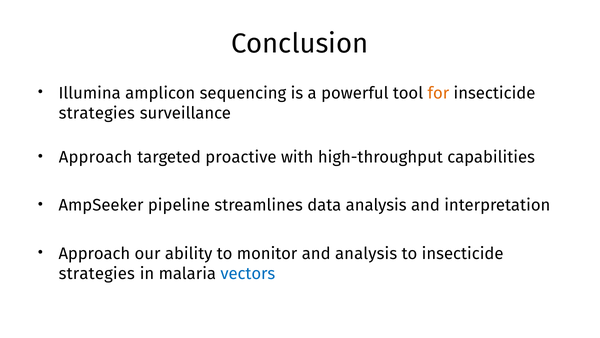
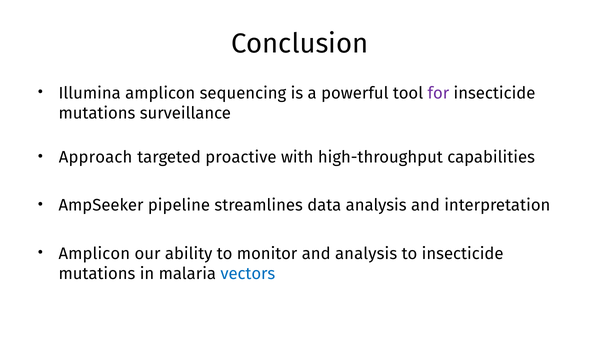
for colour: orange -> purple
strategies at (97, 113): strategies -> mutations
Approach at (94, 253): Approach -> Amplicon
strategies at (97, 273): strategies -> mutations
